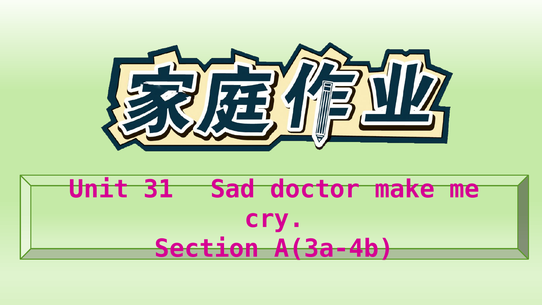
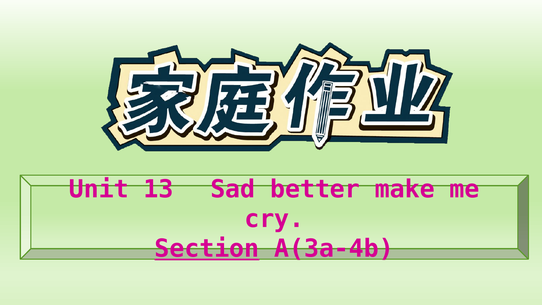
31: 31 -> 13
doctor: doctor -> better
Section underline: none -> present
